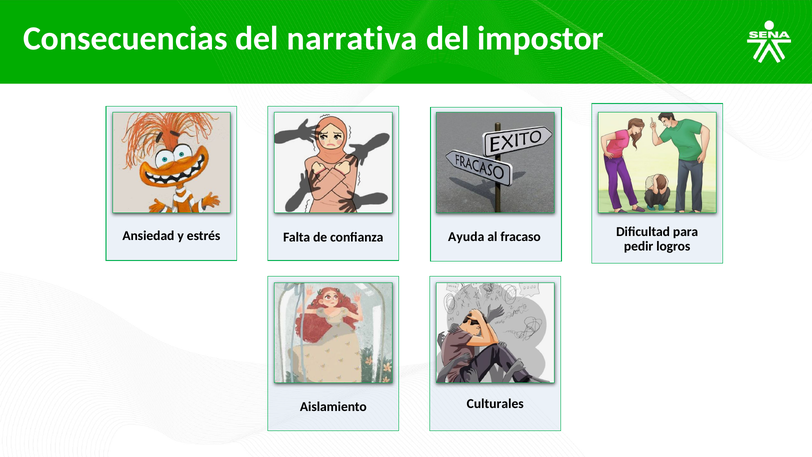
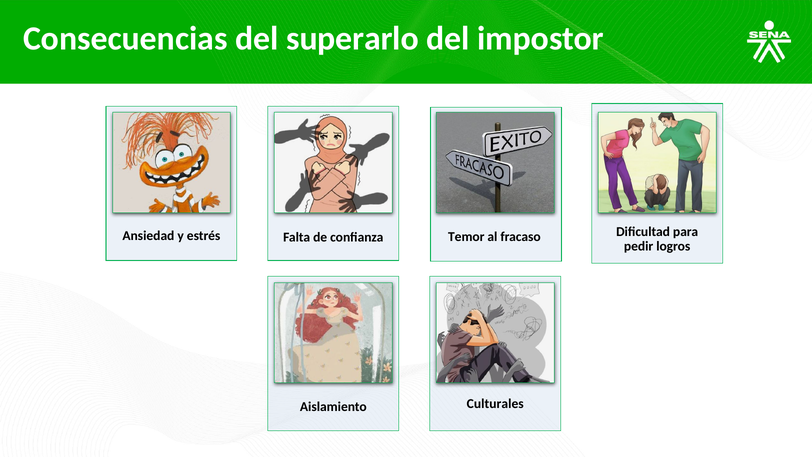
narrativa: narrativa -> superarlo
Ayuda: Ayuda -> Temor
